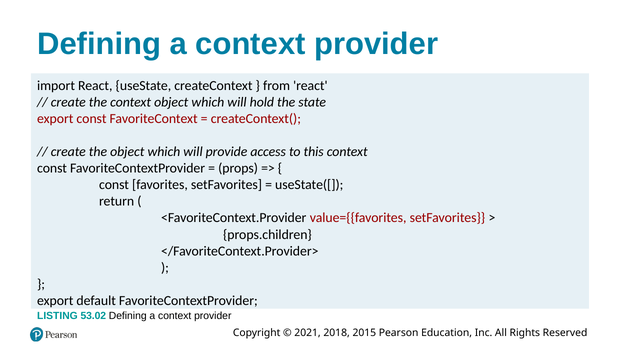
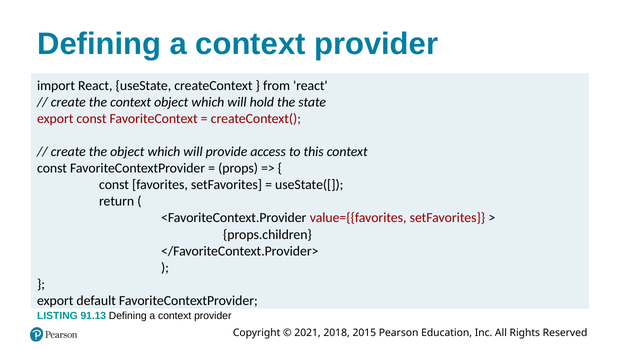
53.02: 53.02 -> 91.13
